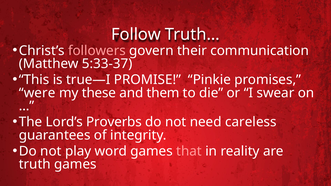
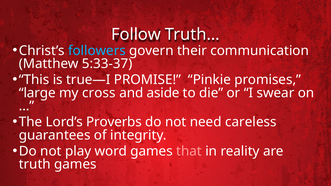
followers colour: pink -> light blue
were: were -> large
these: these -> cross
them: them -> aside
